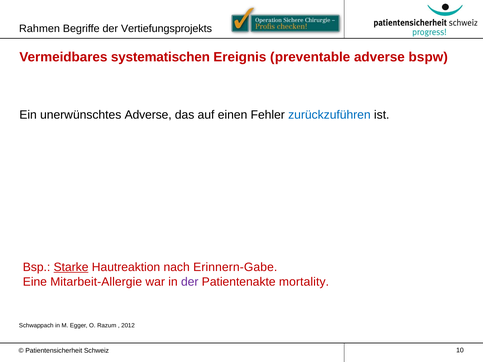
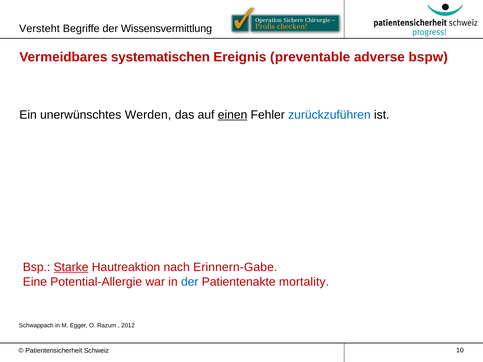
Rahmen: Rahmen -> Versteht
Vertiefungsprojekts: Vertiefungsprojekts -> Wissensvermittlung
unerwünschtes Adverse: Adverse -> Werden
einen underline: none -> present
Mitarbeit-Allergie: Mitarbeit-Allergie -> Potential-Allergie
der at (190, 282) colour: purple -> blue
